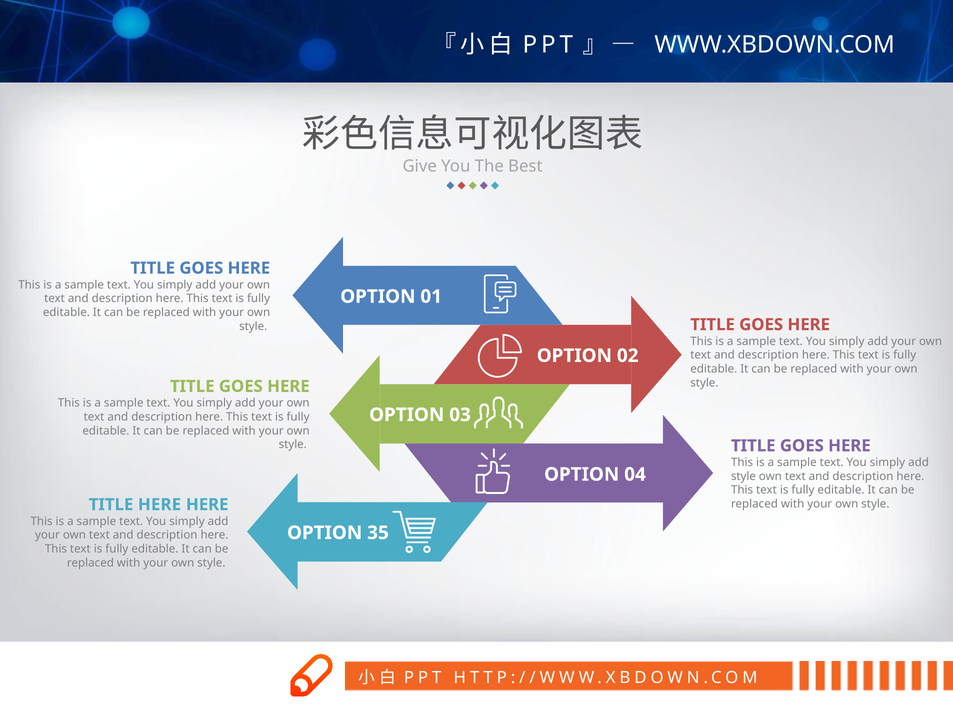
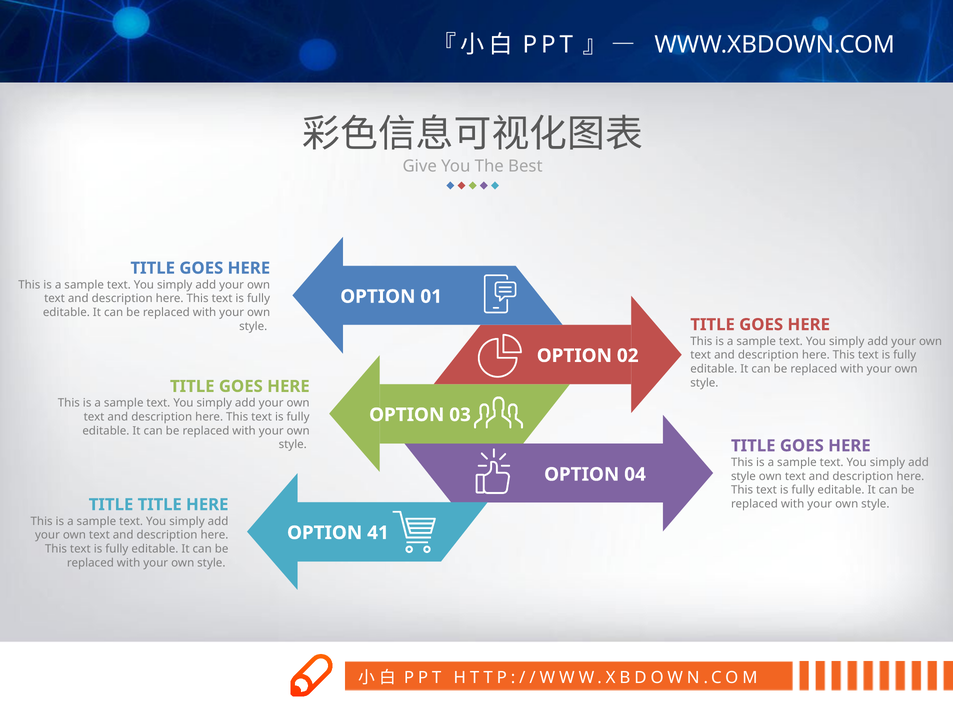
TITLE HERE: HERE -> TITLE
35: 35 -> 41
